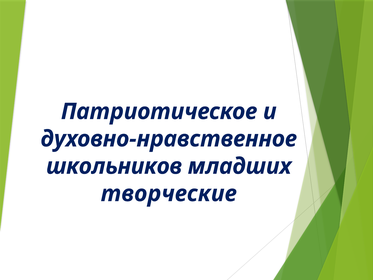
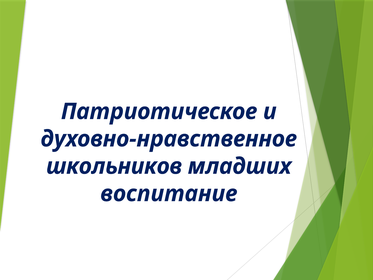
творческие: творческие -> воспитание
